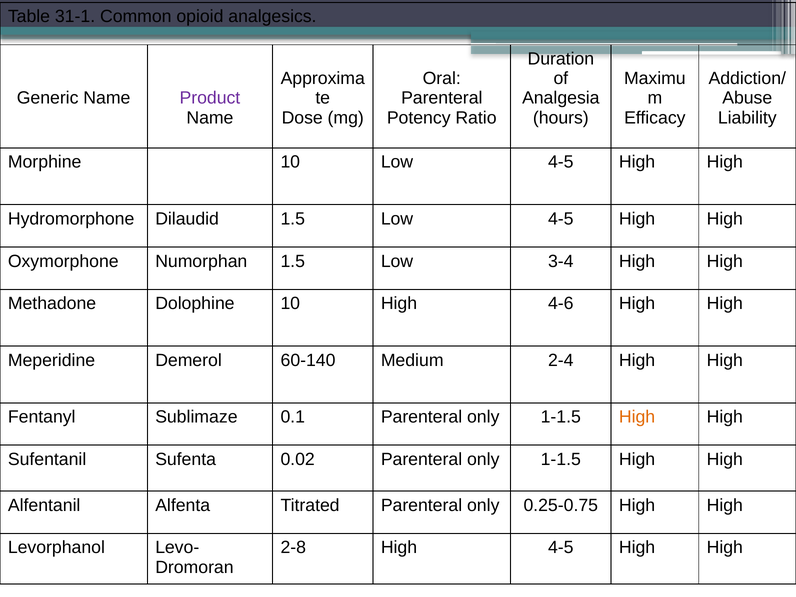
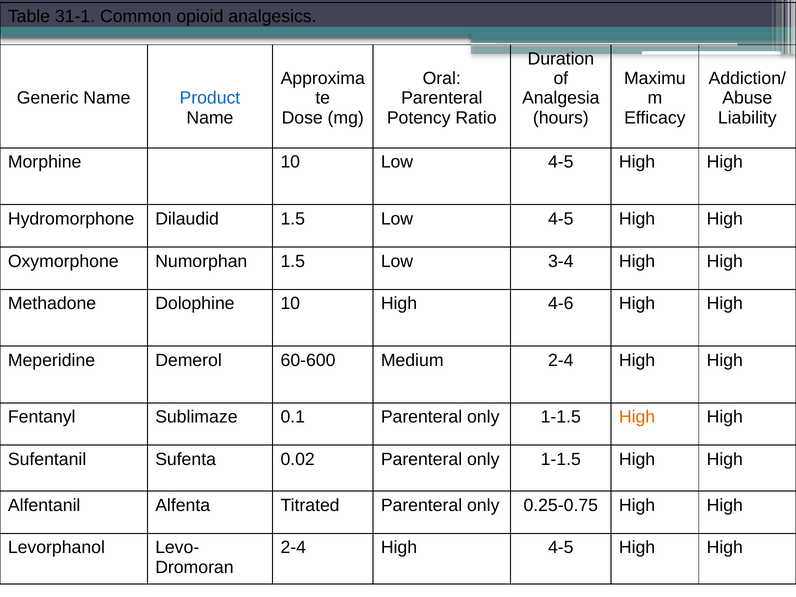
Product colour: purple -> blue
60-140: 60-140 -> 60-600
2-8 at (293, 548): 2-8 -> 2-4
